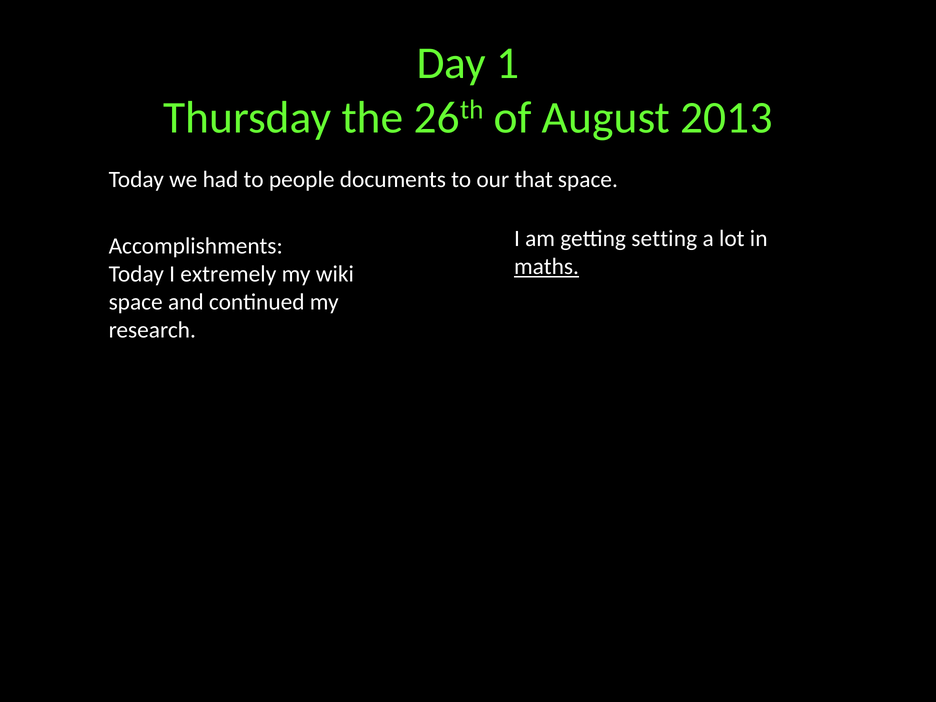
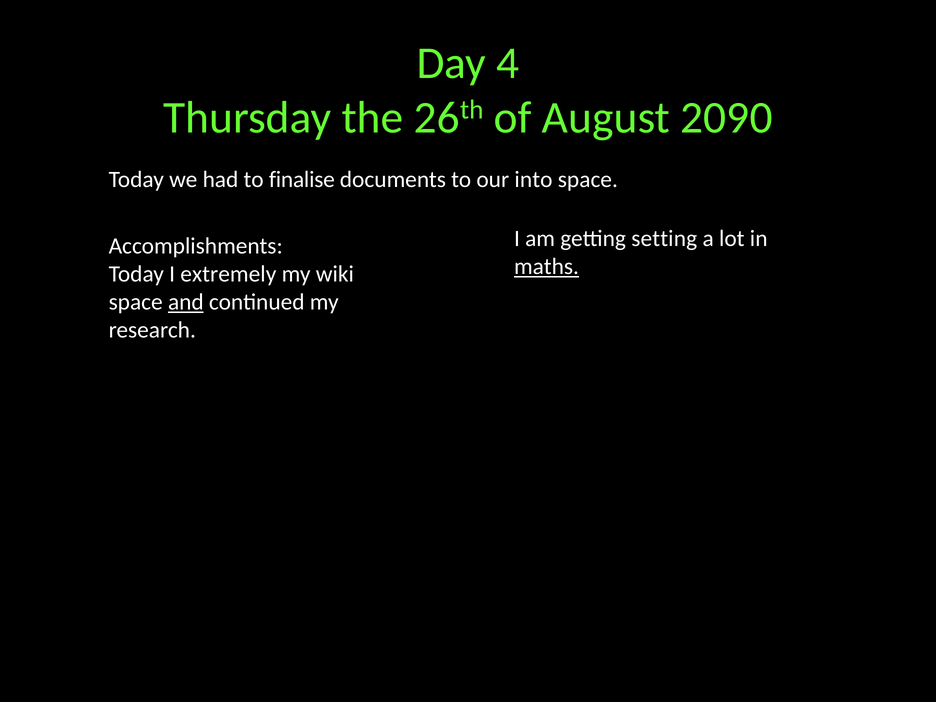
1: 1 -> 4
2013: 2013 -> 2090
people: people -> finalise
that: that -> into
and underline: none -> present
